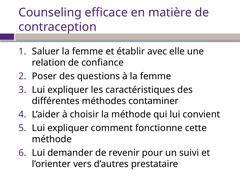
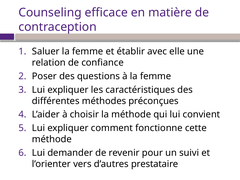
contaminer: contaminer -> préconçues
